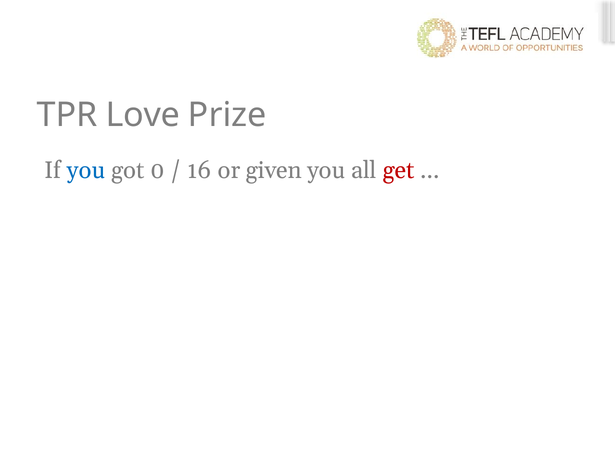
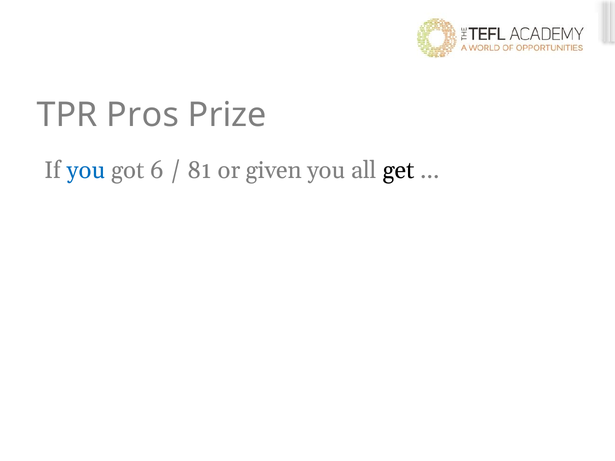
Love: Love -> Pros
0: 0 -> 6
16: 16 -> 81
get colour: red -> black
